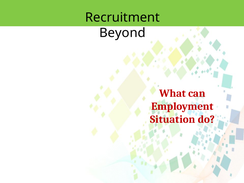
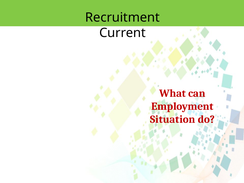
Beyond: Beyond -> Current
